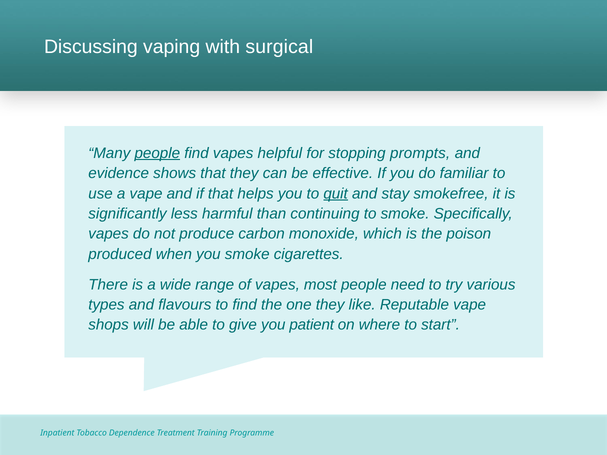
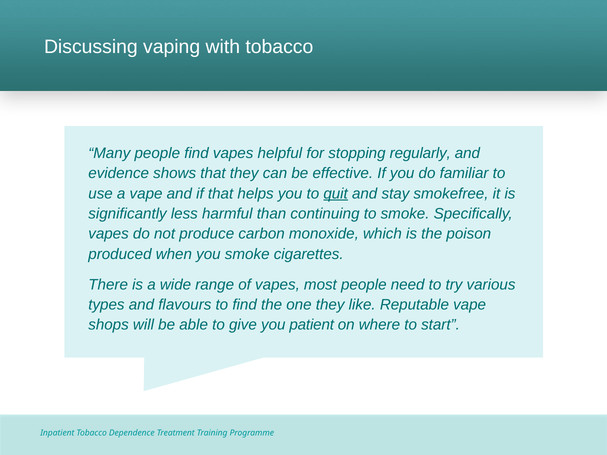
with surgical: surgical -> tobacco
people at (157, 153) underline: present -> none
prompts: prompts -> regularly
